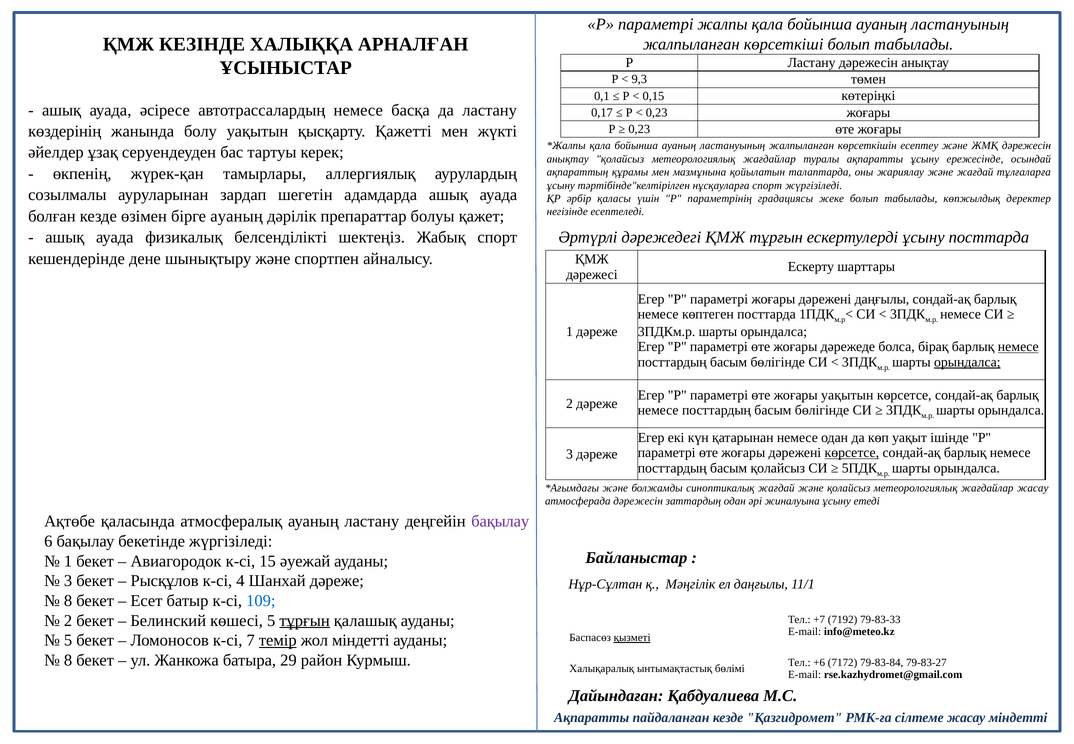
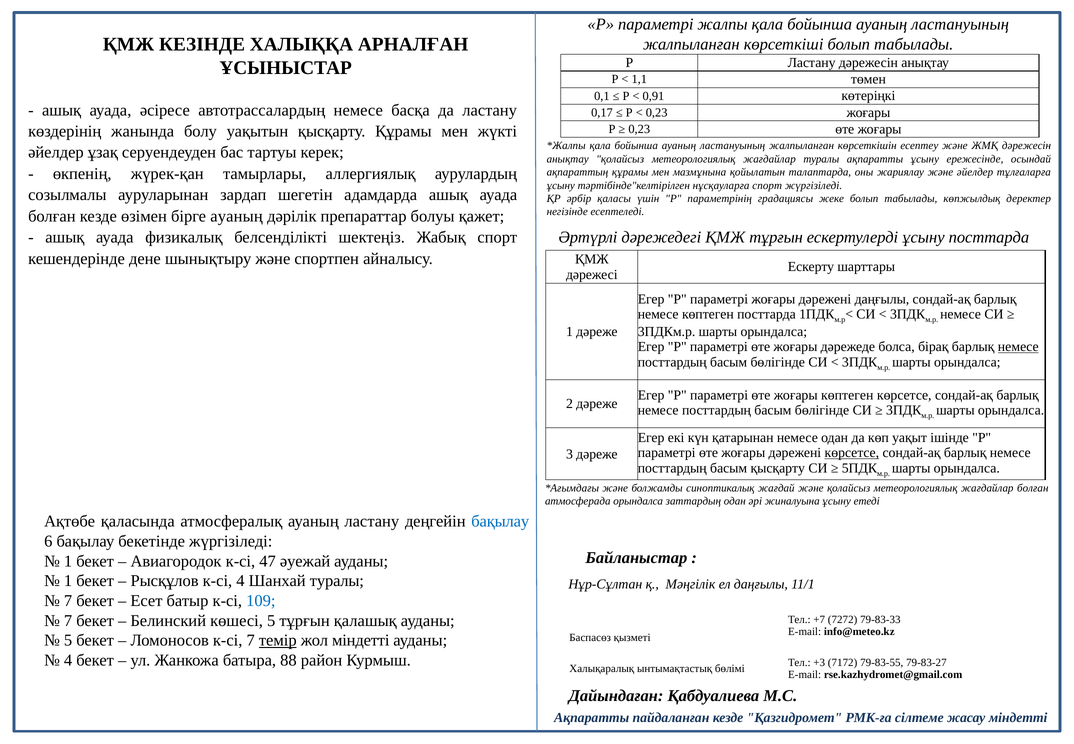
9,3: 9,3 -> 1,1
0,15: 0,15 -> 0,91
қысқарту Қажетті: Қажетті -> Құрамы
және жағдай: жағдай -> әйелдер
орындалса at (967, 362) underline: present -> none
жоғары уақытын: уақытын -> көптеген
басым қолайсыз: қолайсыз -> қысқарту
жағдайлар жасау: жасау -> болған
атмосферада дәрежесін: дәрежесін -> орындалса
бақылау at (500, 521) colour: purple -> blue
15: 15 -> 47
3 at (68, 581): 3 -> 1
Шанхай дәреже: дәреже -> туралы
8 at (68, 600): 8 -> 7
2 at (68, 620): 2 -> 7
тұрғын at (305, 620) underline: present -> none
7192: 7192 -> 7272
қызметі underline: present -> none
8 at (68, 660): 8 -> 4
29: 29 -> 88
+6: +6 -> +3
79-83-84: 79-83-84 -> 79-83-55
